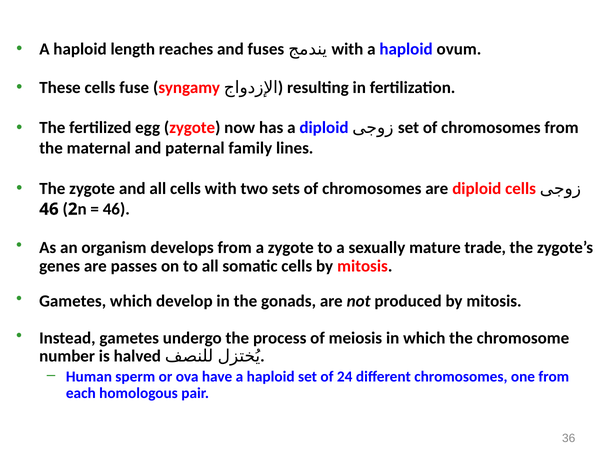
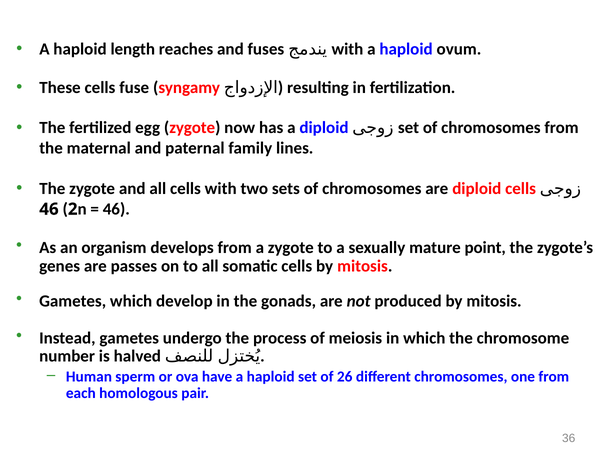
trade: trade -> point
24: 24 -> 26
